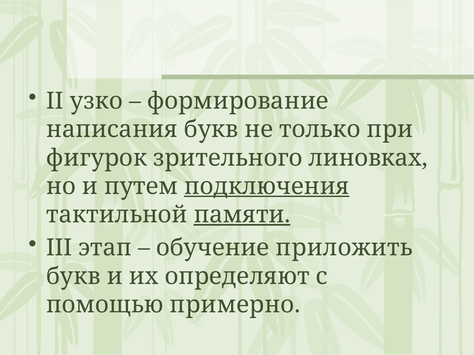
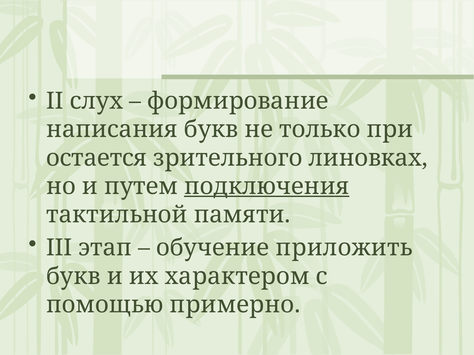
узко: узко -> слух
фигурок: фигурок -> остается
памяти underline: present -> none
определяют: определяют -> характером
